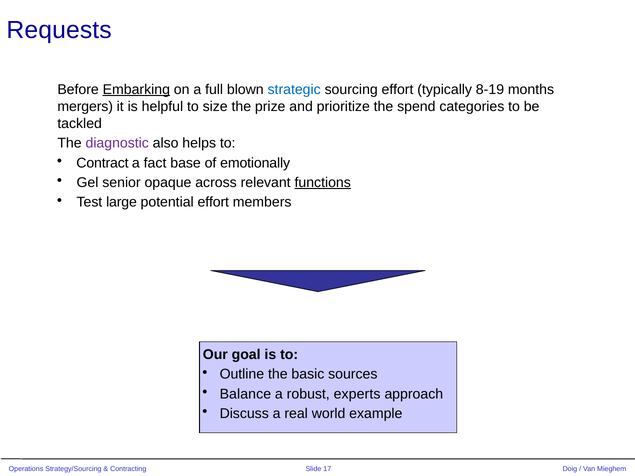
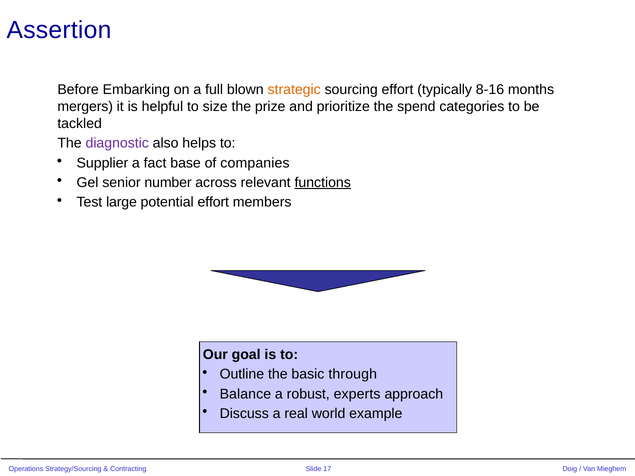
Requests: Requests -> Assertion
Embarking underline: present -> none
strategic colour: blue -> orange
8-19: 8-19 -> 8-16
Contract: Contract -> Supplier
emotionally: emotionally -> companies
opaque: opaque -> number
sources: sources -> through
